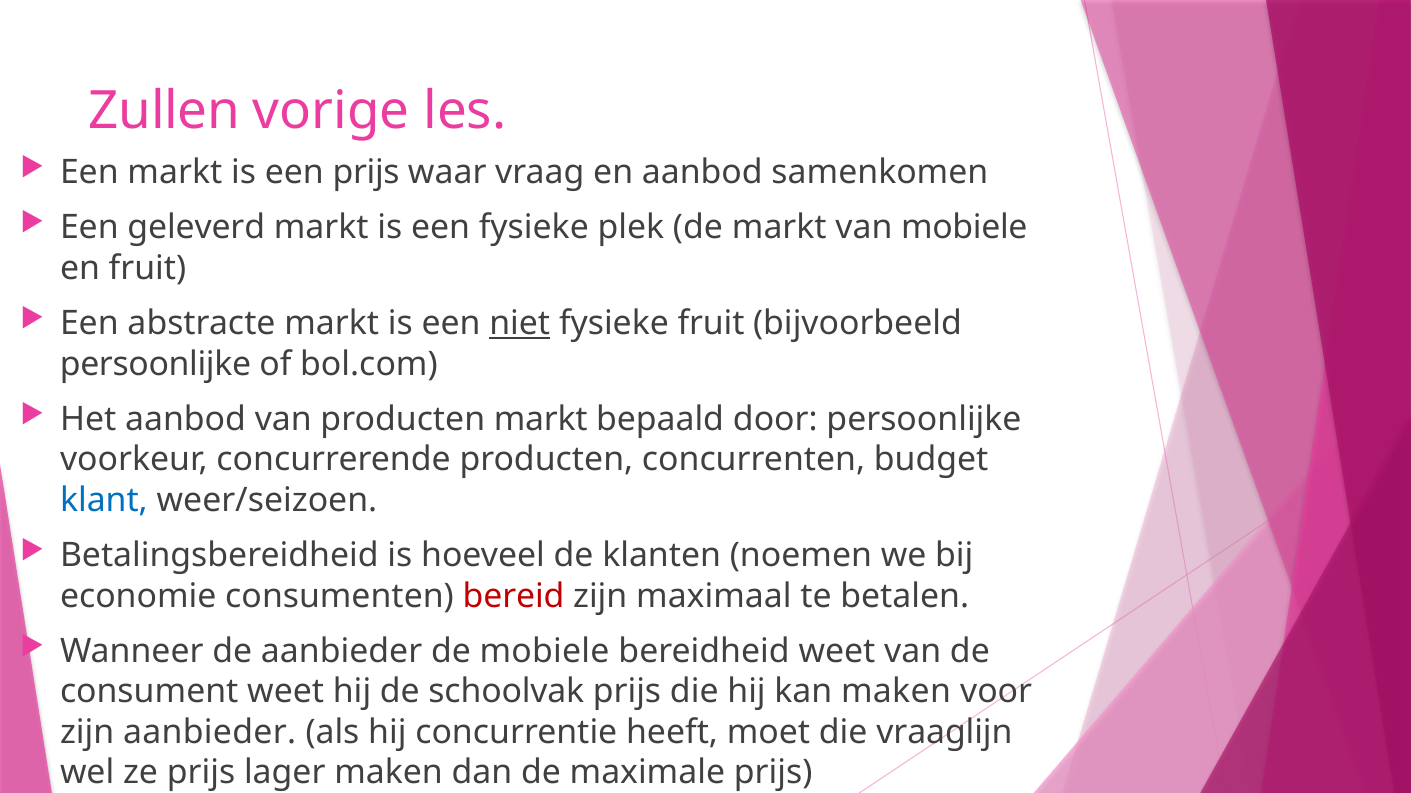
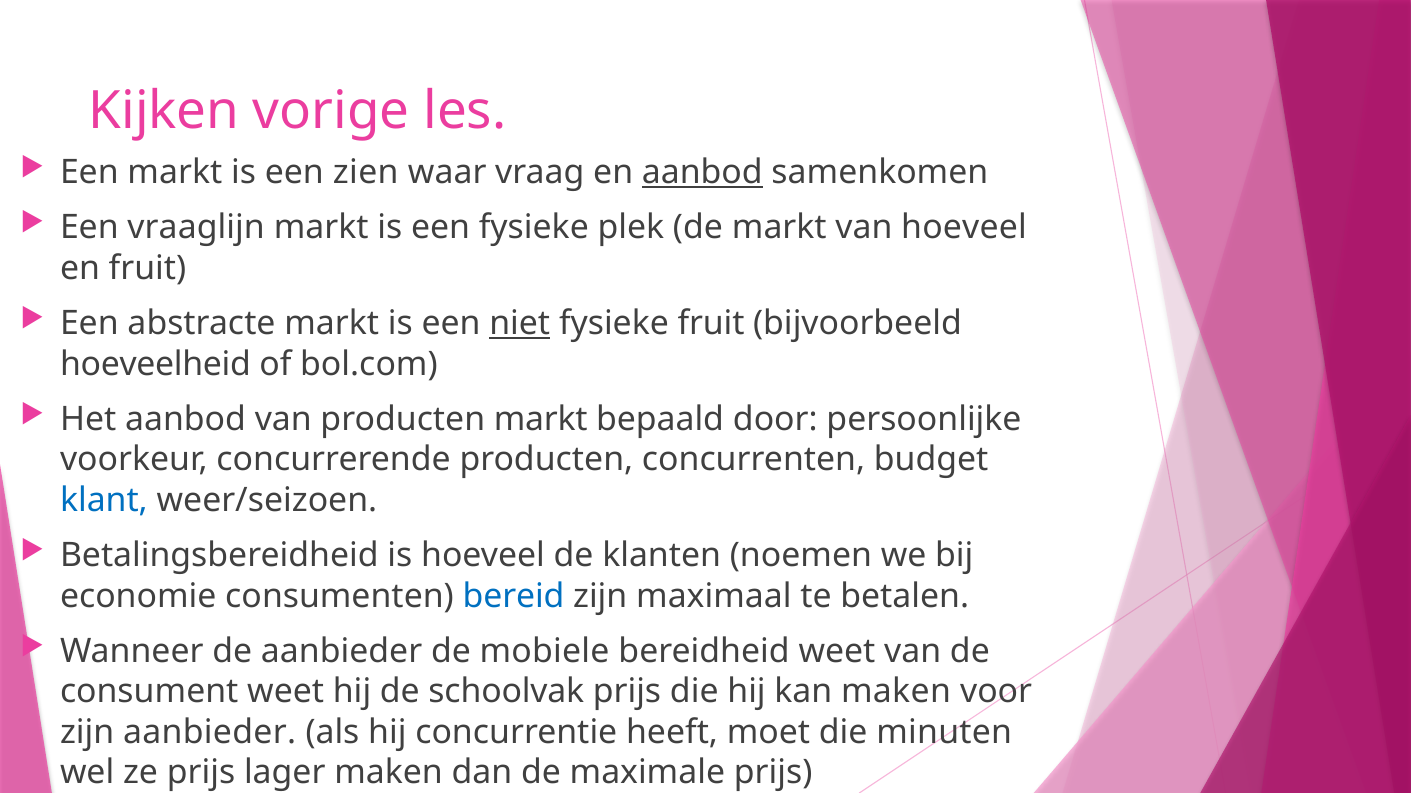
Zullen: Zullen -> Kijken
een prijs: prijs -> zien
aanbod at (702, 173) underline: none -> present
geleverd: geleverd -> vraaglijn
van mobiele: mobiele -> hoeveel
persoonlijke at (155, 364): persoonlijke -> hoeveelheid
bereid colour: red -> blue
vraaglijn: vraaglijn -> minuten
